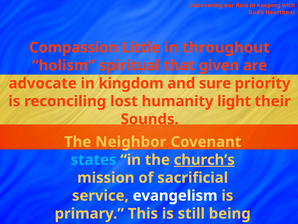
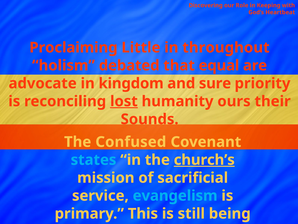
Compassion: Compassion -> Proclaiming
holism spiritual: spiritual -> debated
given: given -> equal
lost underline: none -> present
light: light -> ours
Neighbor: Neighbor -> Confused
evangelism colour: white -> light blue
